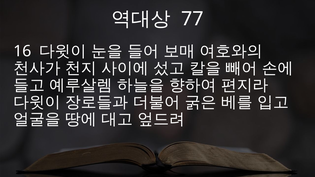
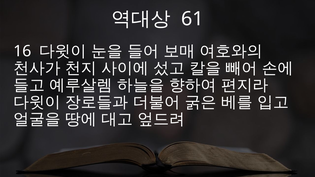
77: 77 -> 61
